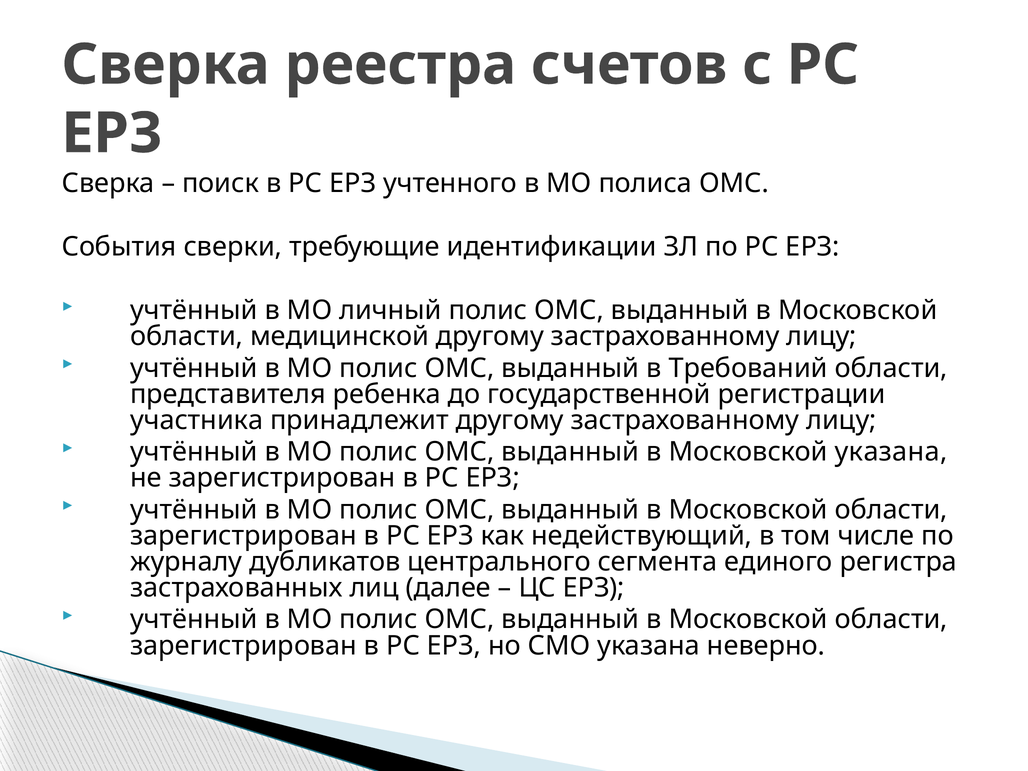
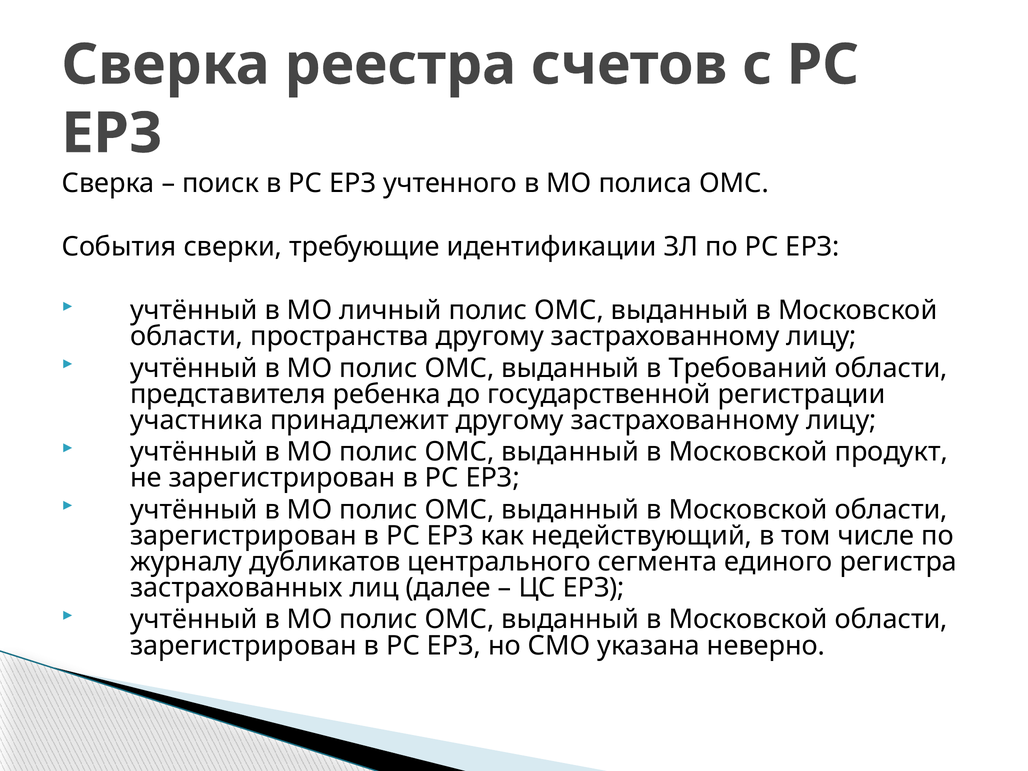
медицинской: медицинской -> пространства
Московской указана: указана -> продукт
